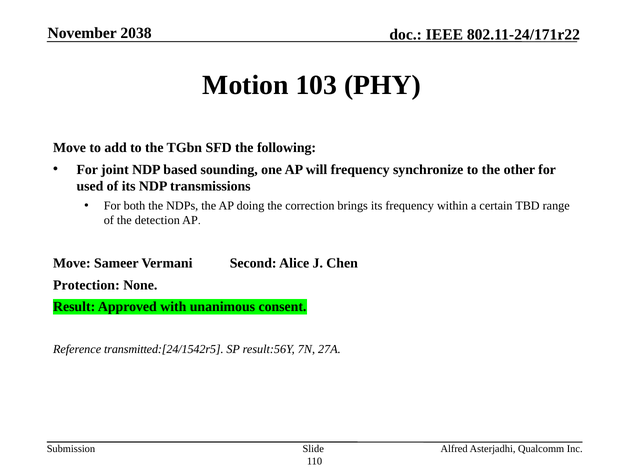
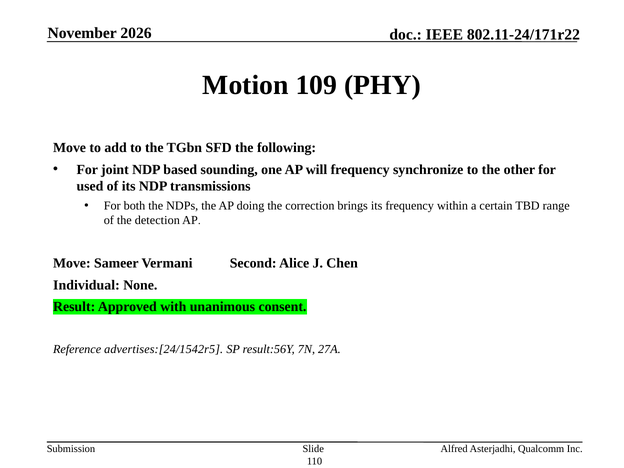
2038: 2038 -> 2026
103: 103 -> 109
Protection: Protection -> Individual
transmitted:[24/1542r5: transmitted:[24/1542r5 -> advertises:[24/1542r5
